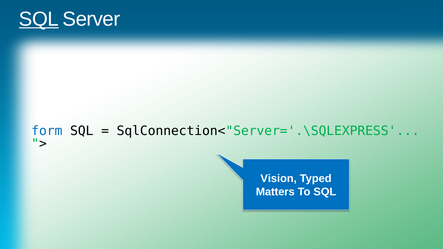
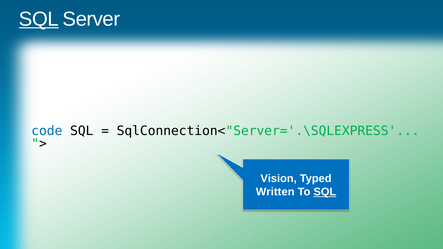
form: form -> code
Matters: Matters -> Written
SQL at (325, 192) underline: none -> present
